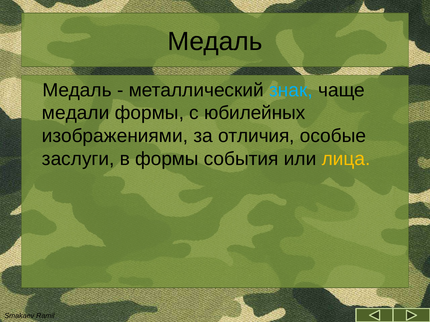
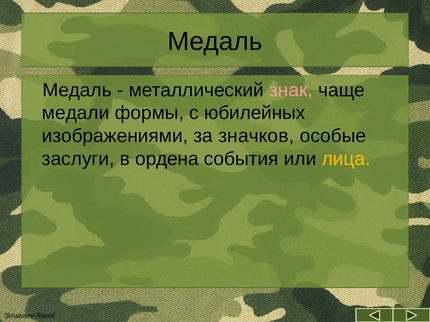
знак colour: light blue -> pink
отличия: отличия -> значков
в формы: формы -> ордена
